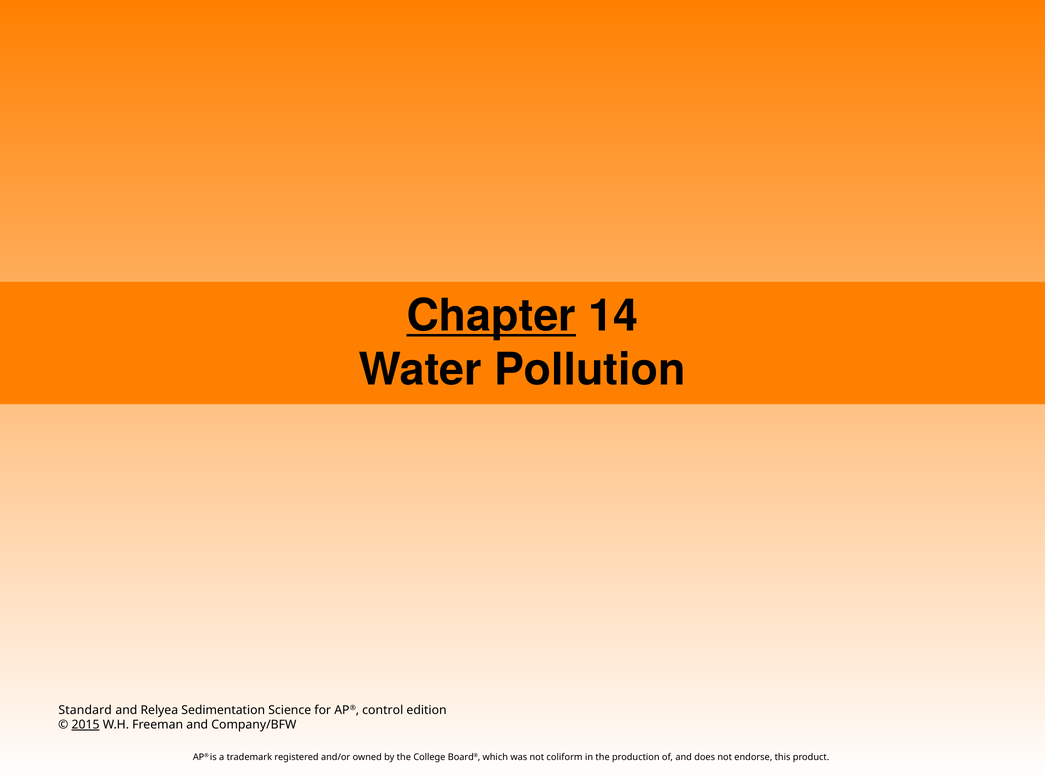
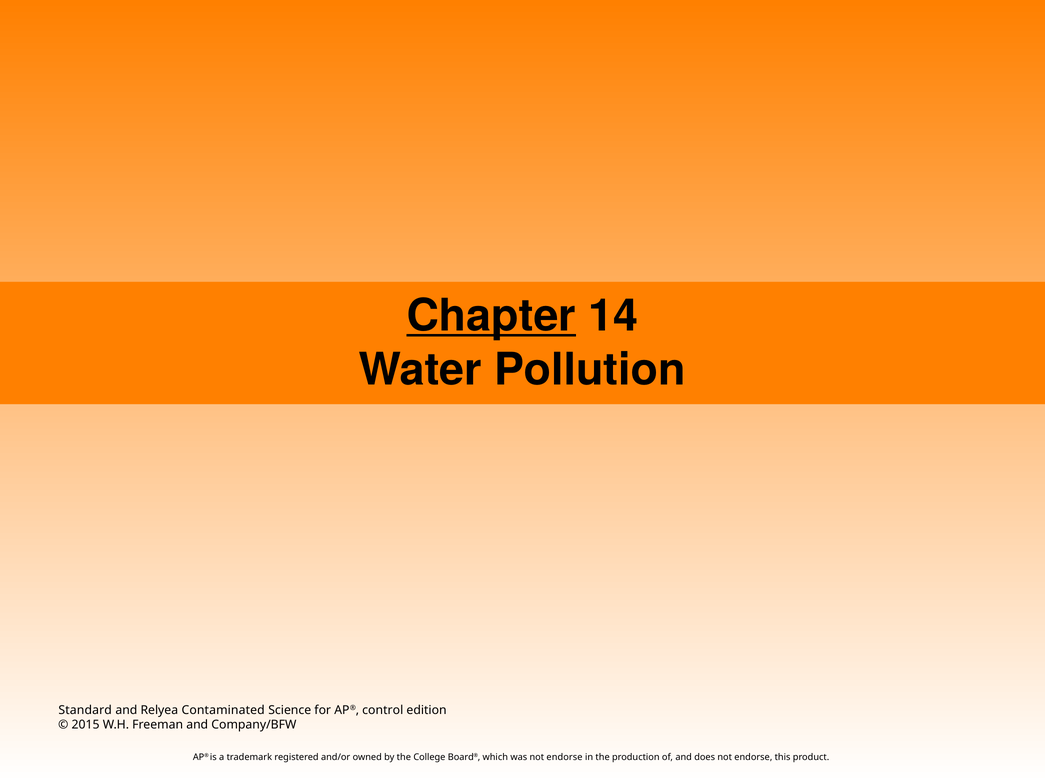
Sedimentation: Sedimentation -> Contaminated
2015 underline: present -> none
was not coliform: coliform -> endorse
